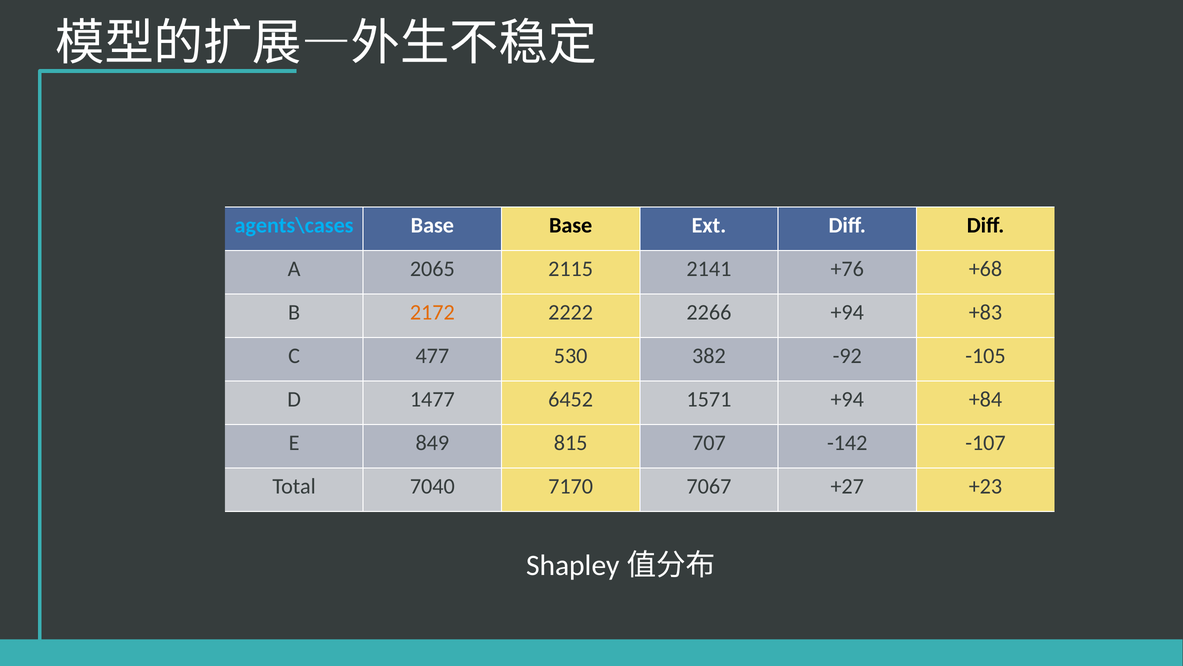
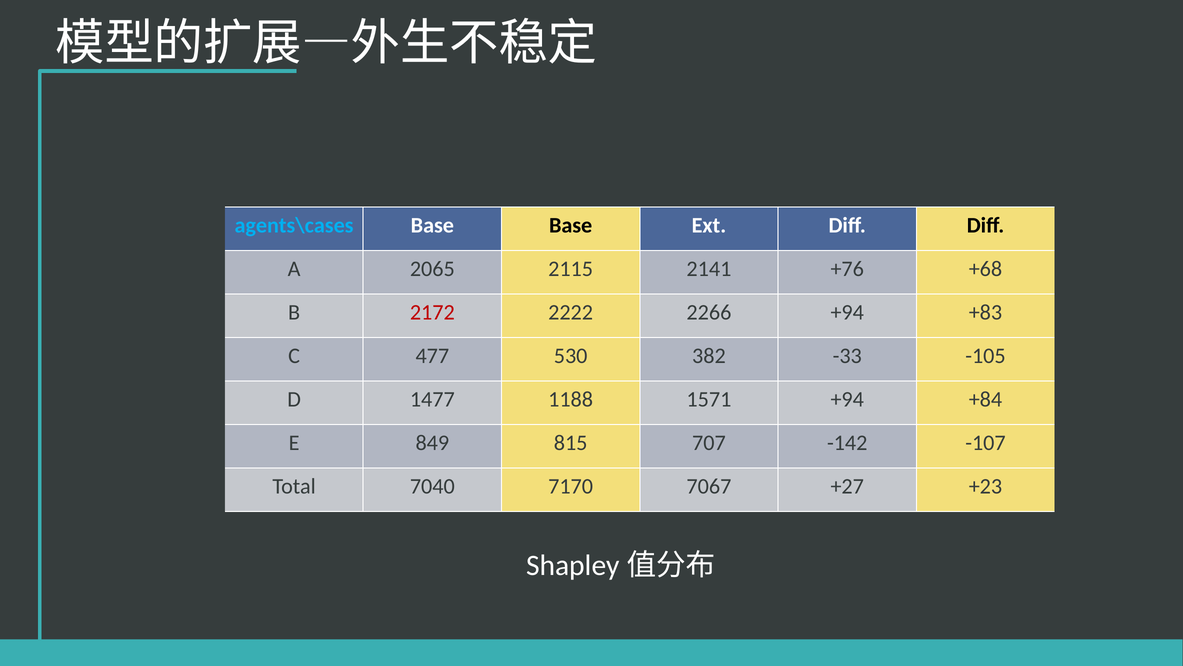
2172 colour: orange -> red
-92: -92 -> -33
6452: 6452 -> 1188
